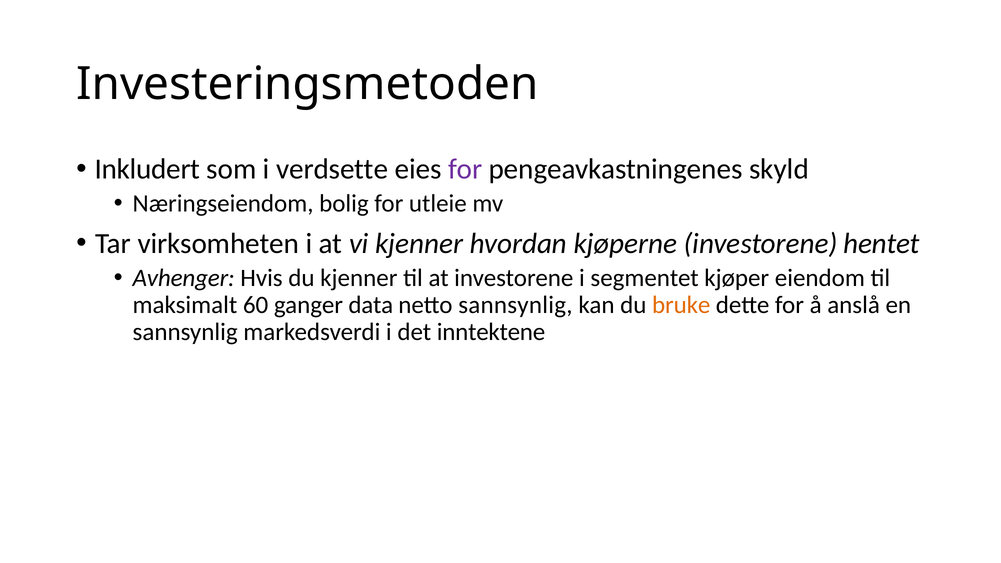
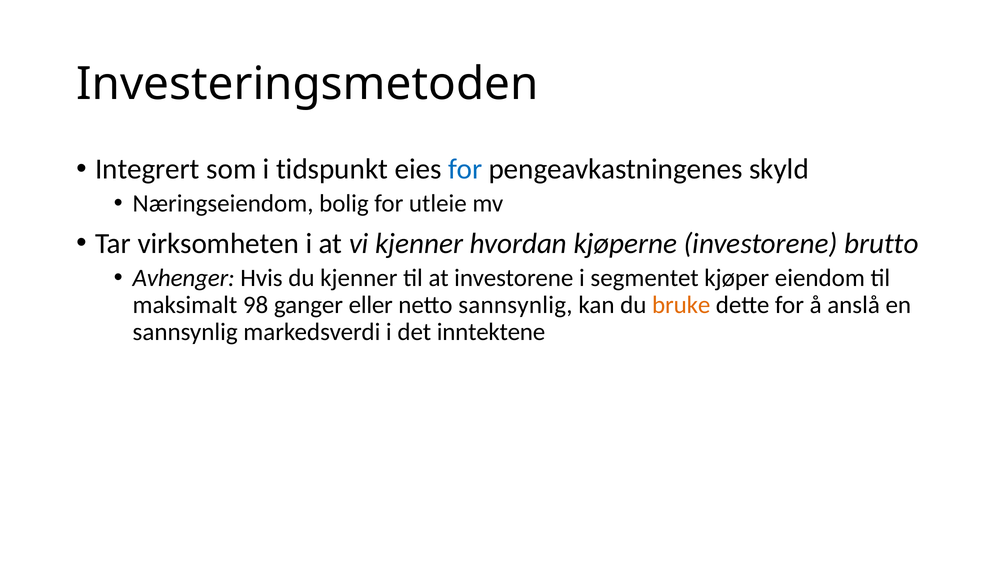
Inkludert: Inkludert -> Integrert
verdsette: verdsette -> tidspunkt
for at (465, 169) colour: purple -> blue
hentet: hentet -> brutto
60: 60 -> 98
data: data -> eller
